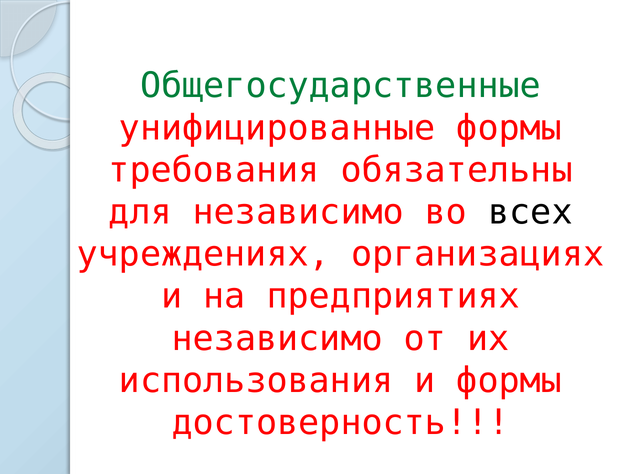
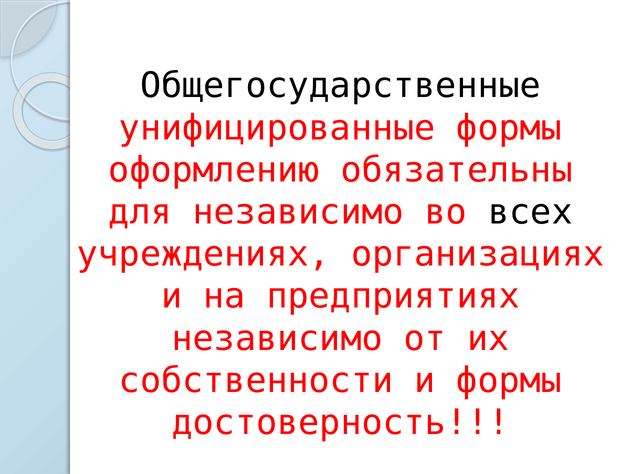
Общегосударственные colour: green -> black
требования: требования -> оформлению
использования: использования -> собственности
